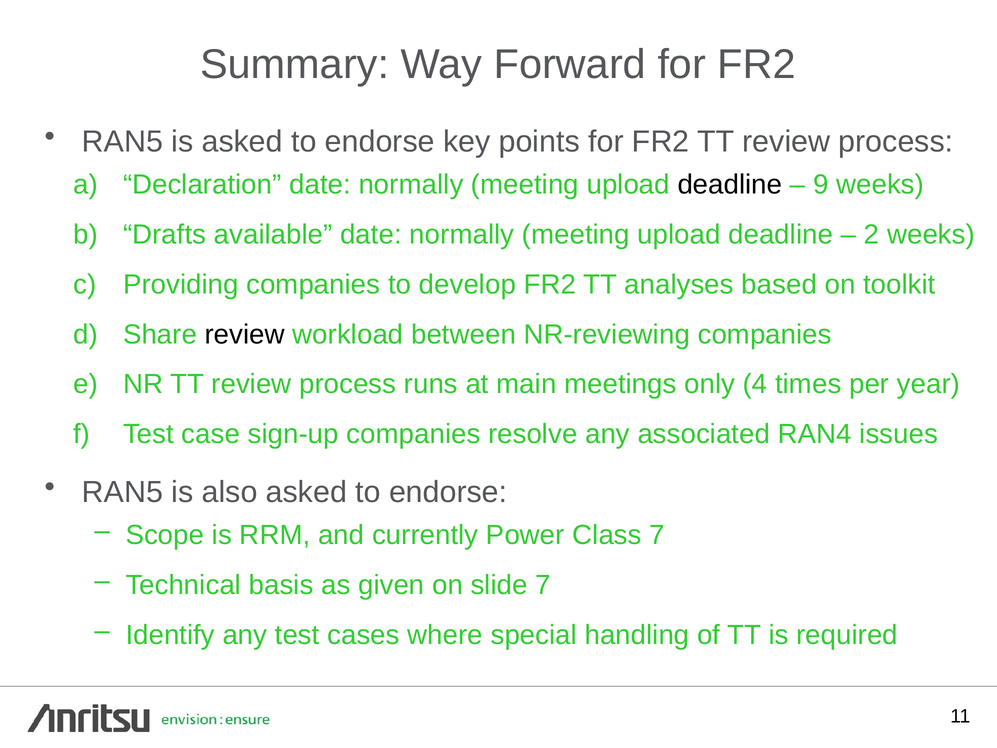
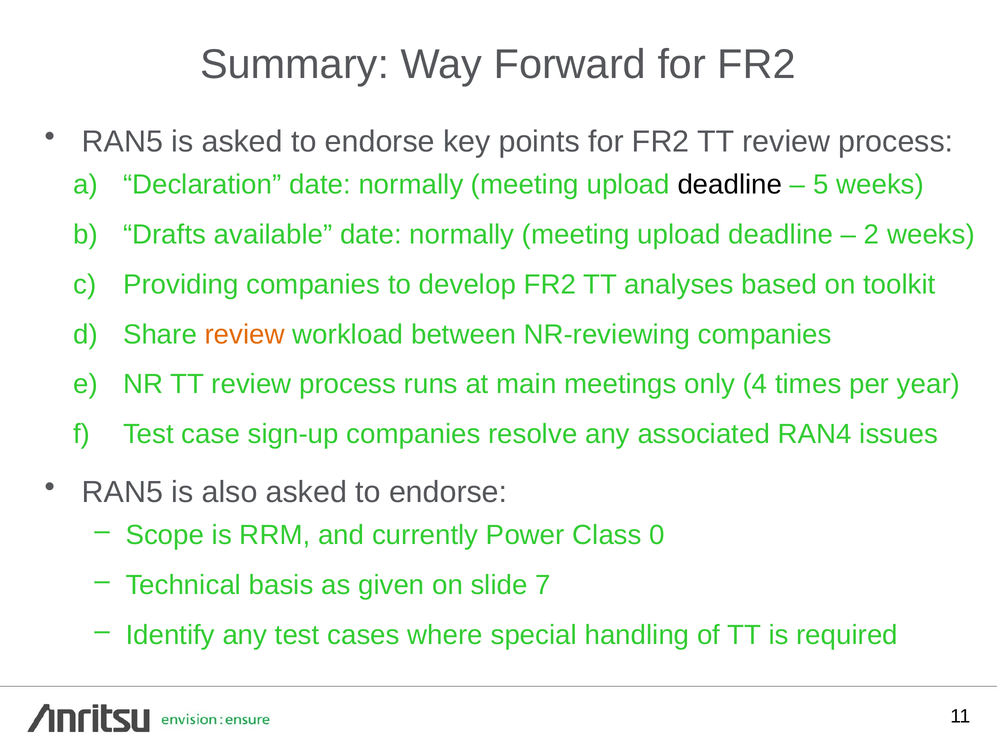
9: 9 -> 5
review at (245, 334) colour: black -> orange
Class 7: 7 -> 0
